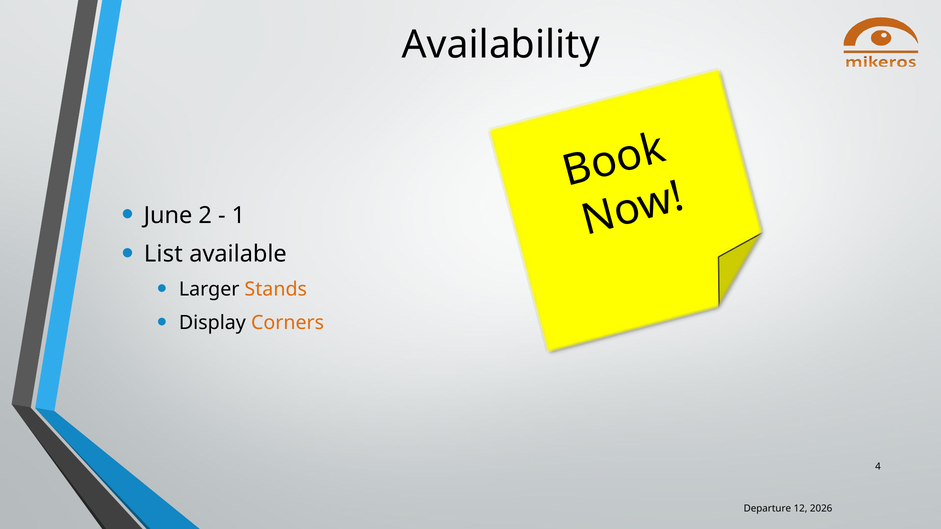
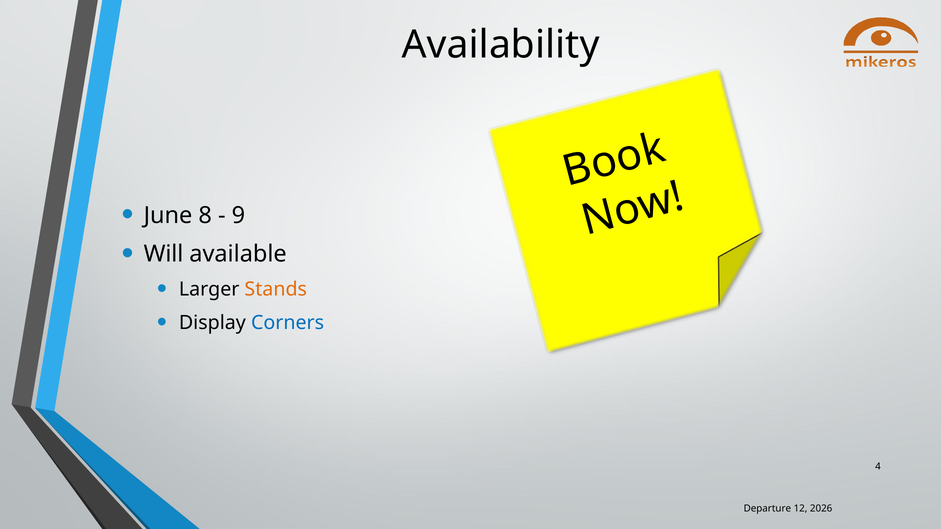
2: 2 -> 8
1: 1 -> 9
List: List -> Will
Corners colour: orange -> blue
